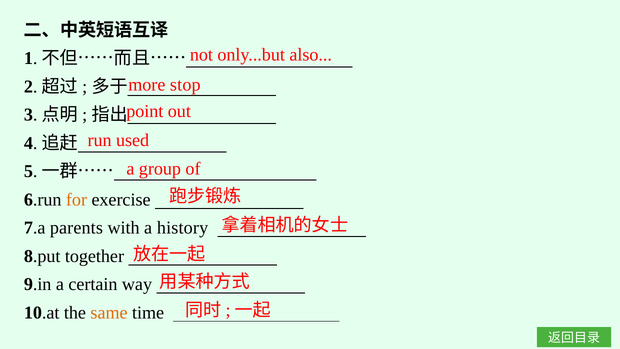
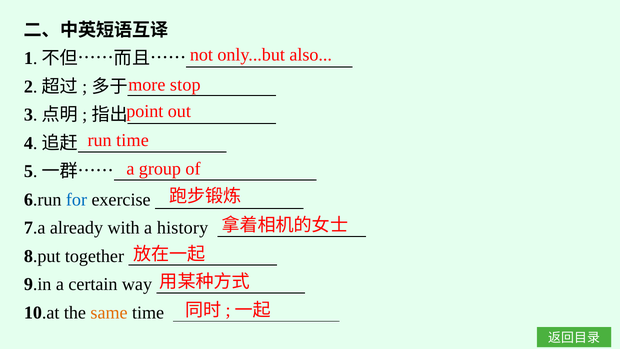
run used: used -> time
for colour: orange -> blue
parents: parents -> already
